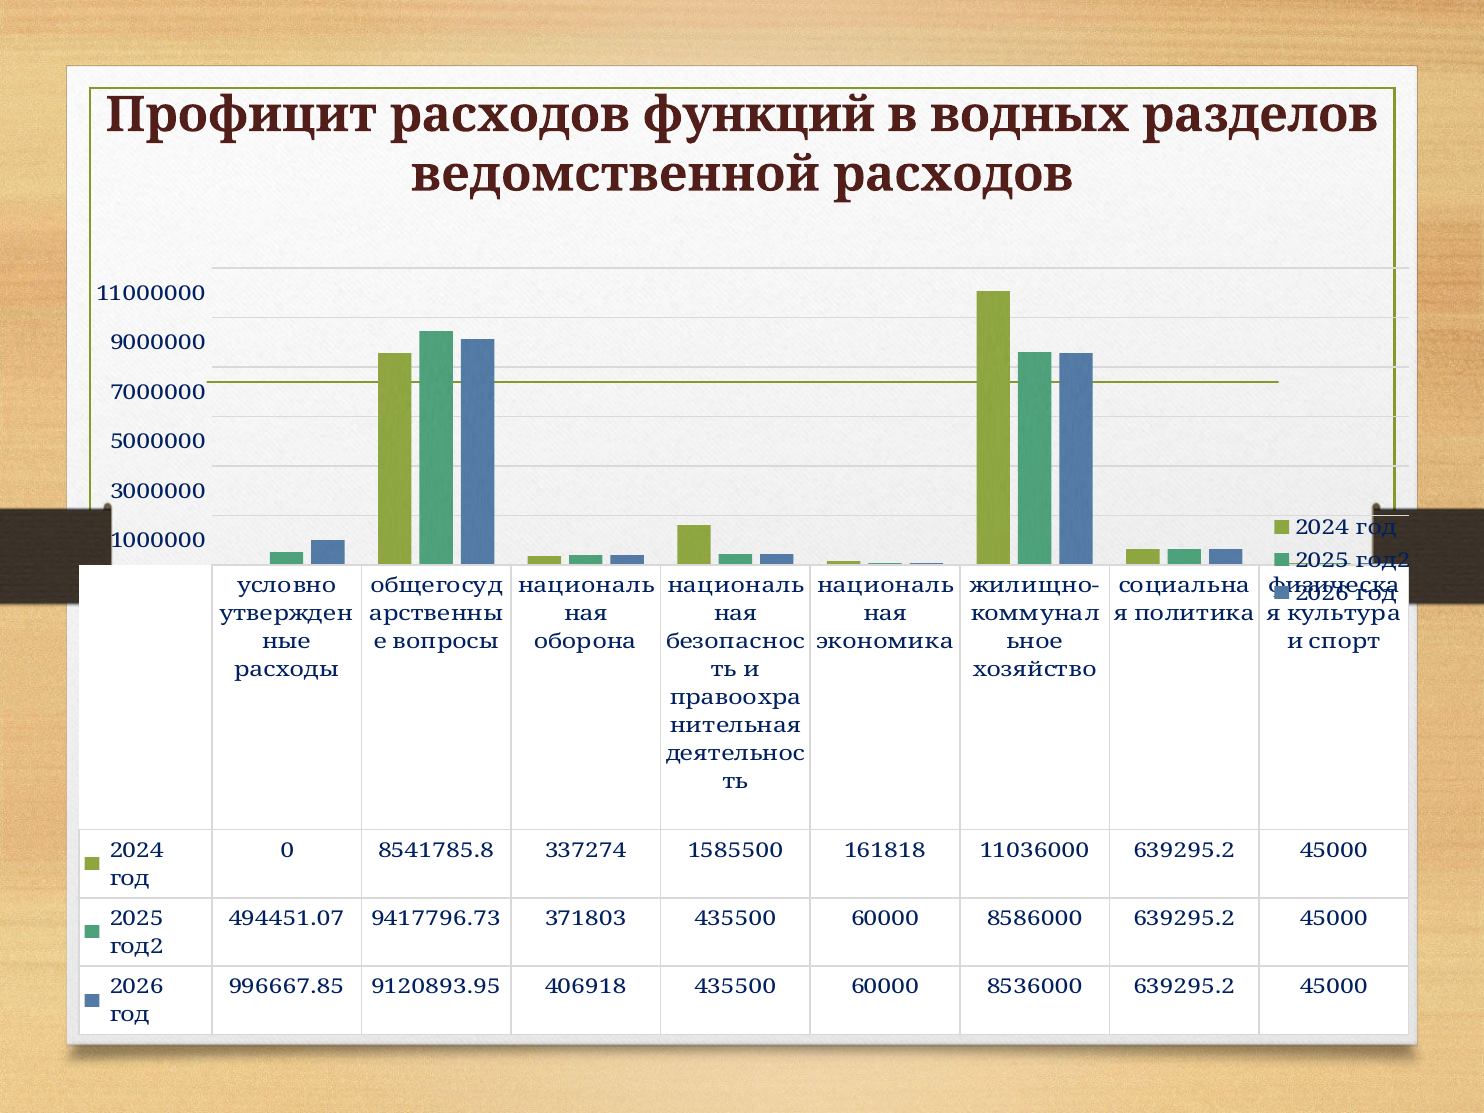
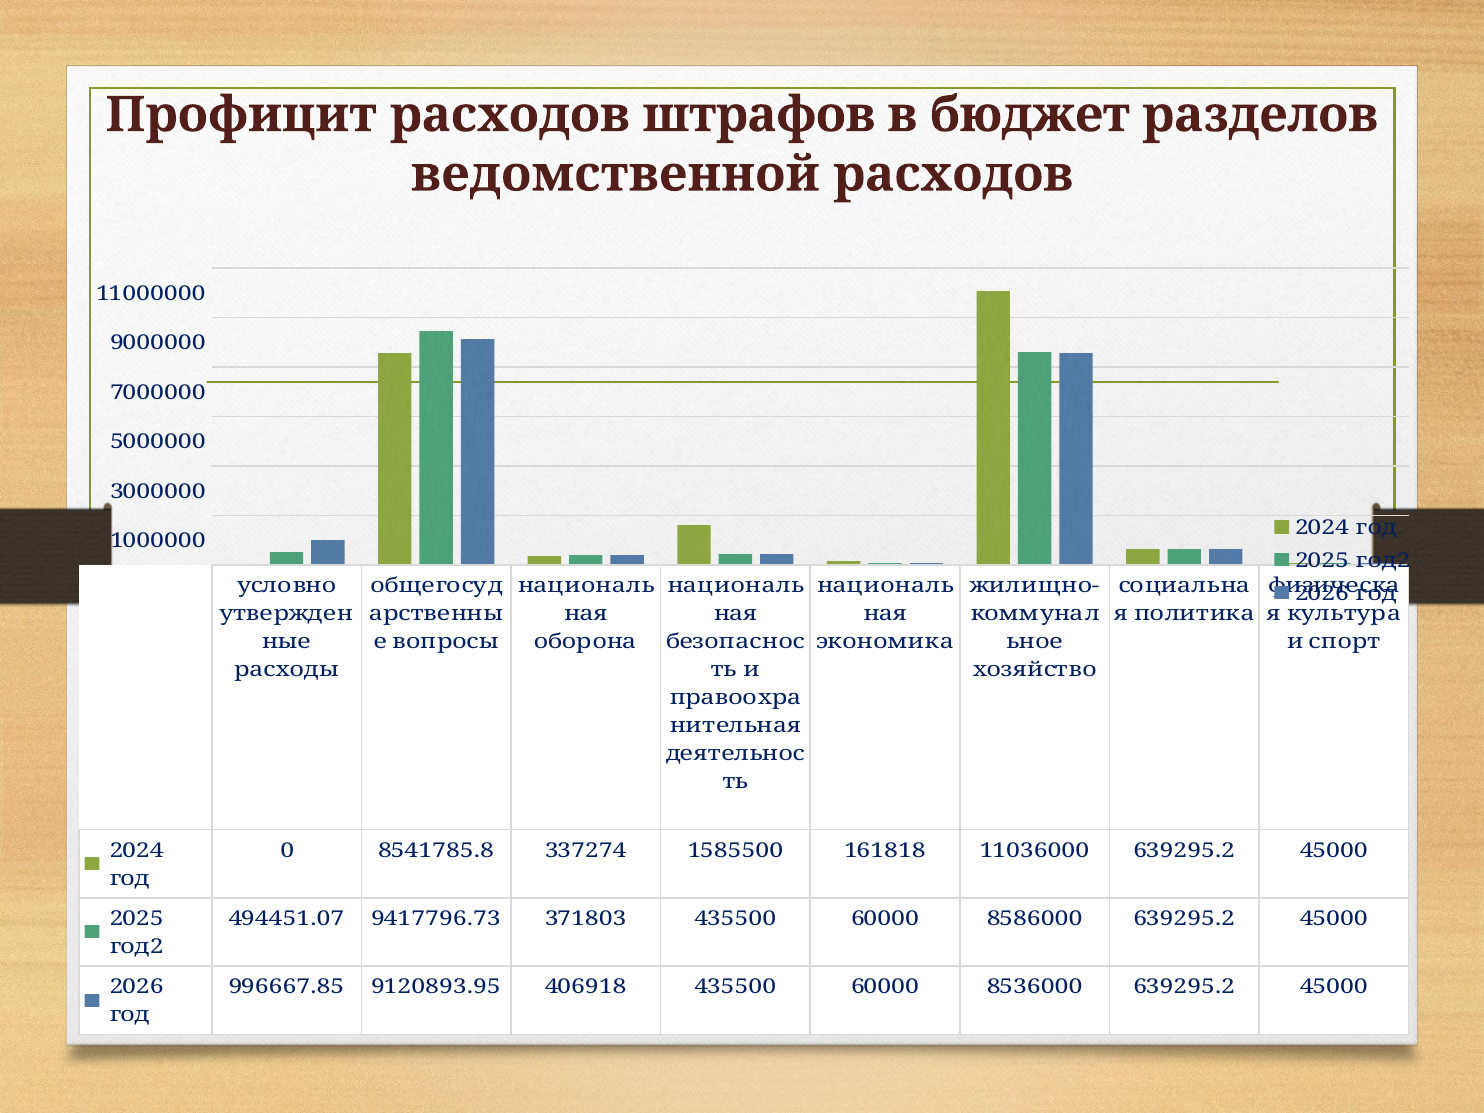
функций: функций -> штрафов
водных: водных -> бюджет
